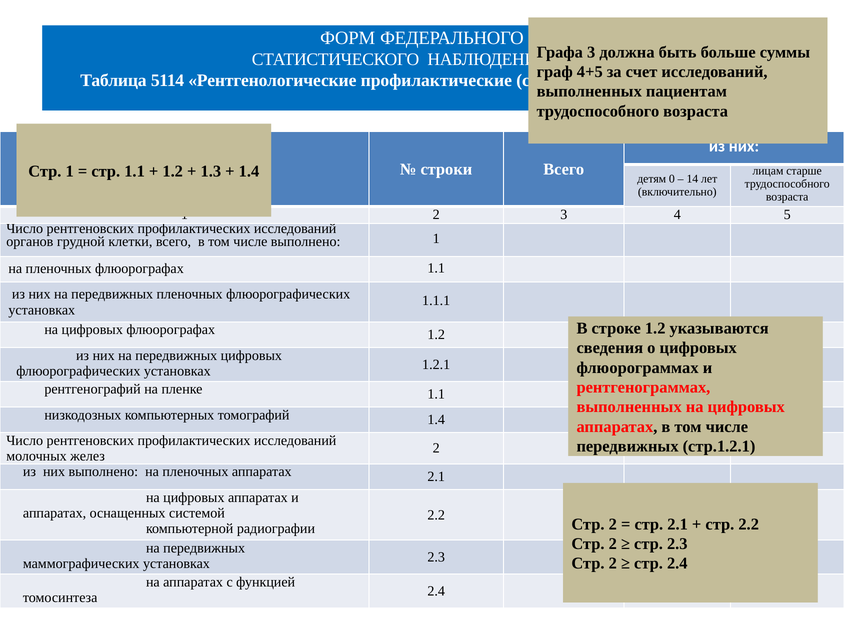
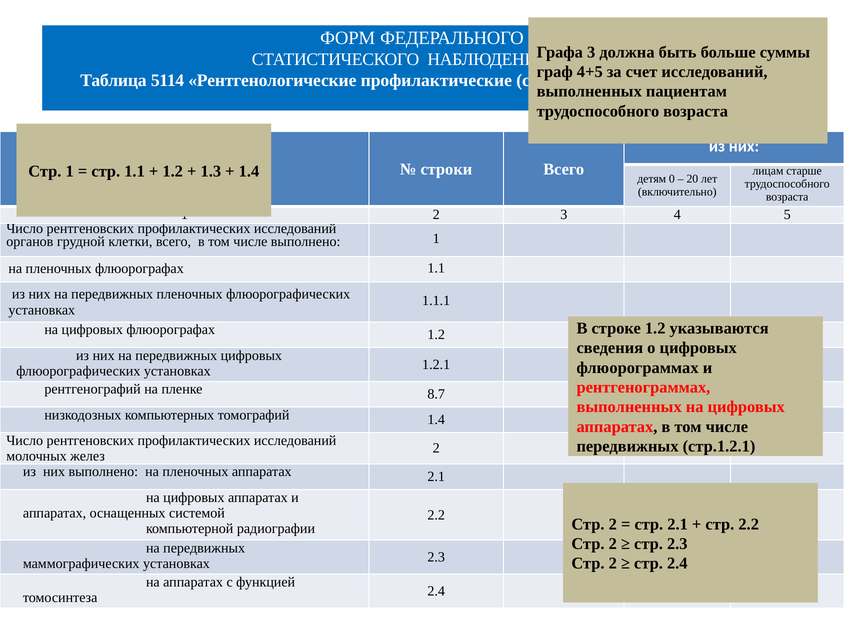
14: 14 -> 20
пленке 1.1: 1.1 -> 8.7
